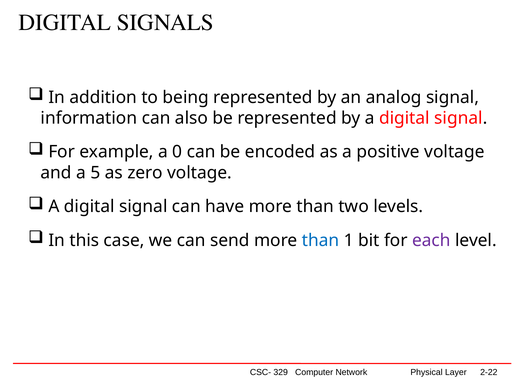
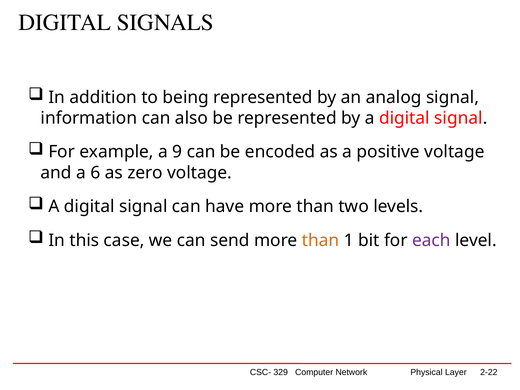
0: 0 -> 9
5: 5 -> 6
than at (321, 240) colour: blue -> orange
